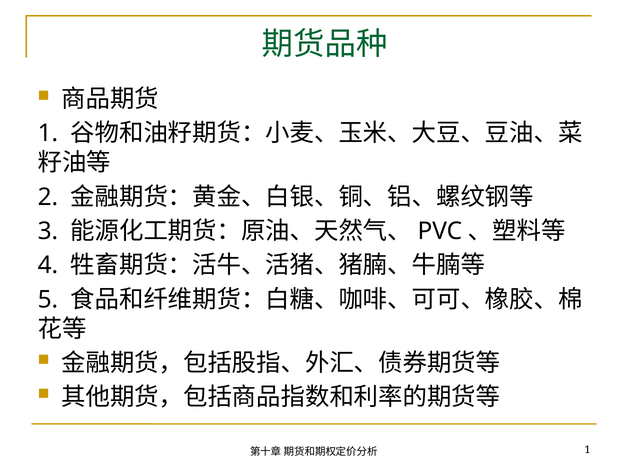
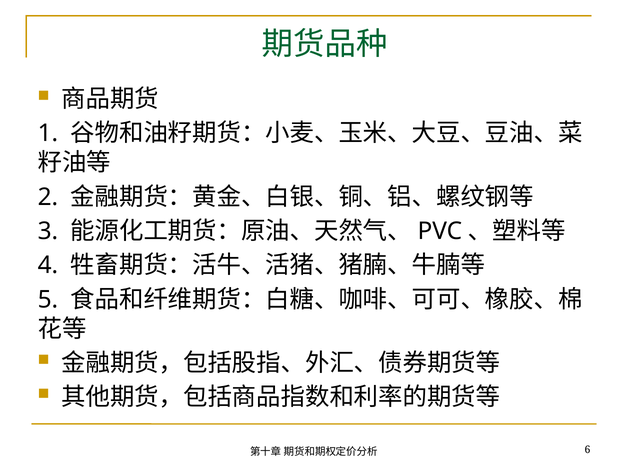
1 at (587, 450): 1 -> 6
